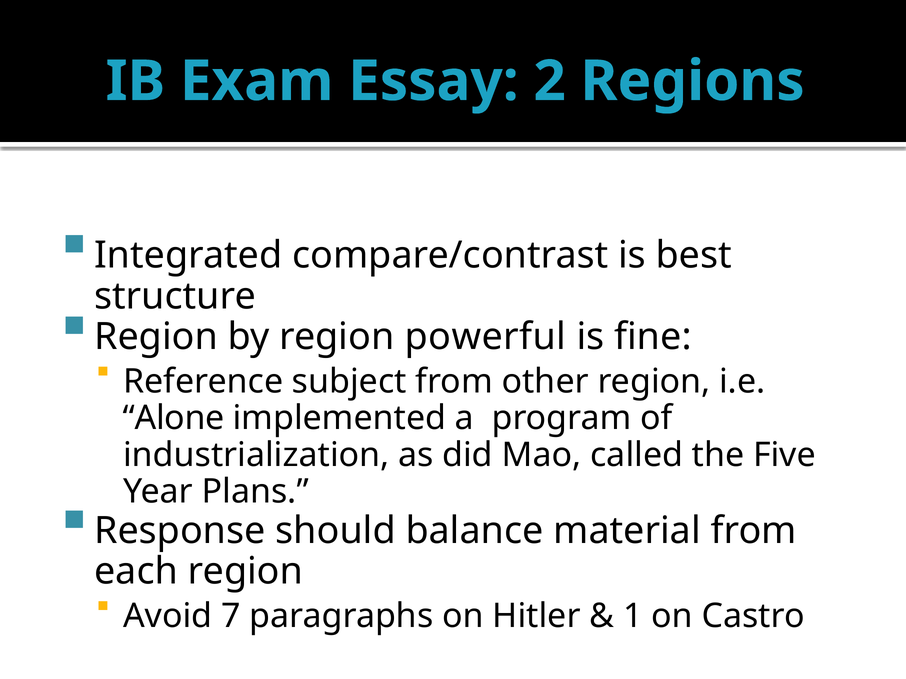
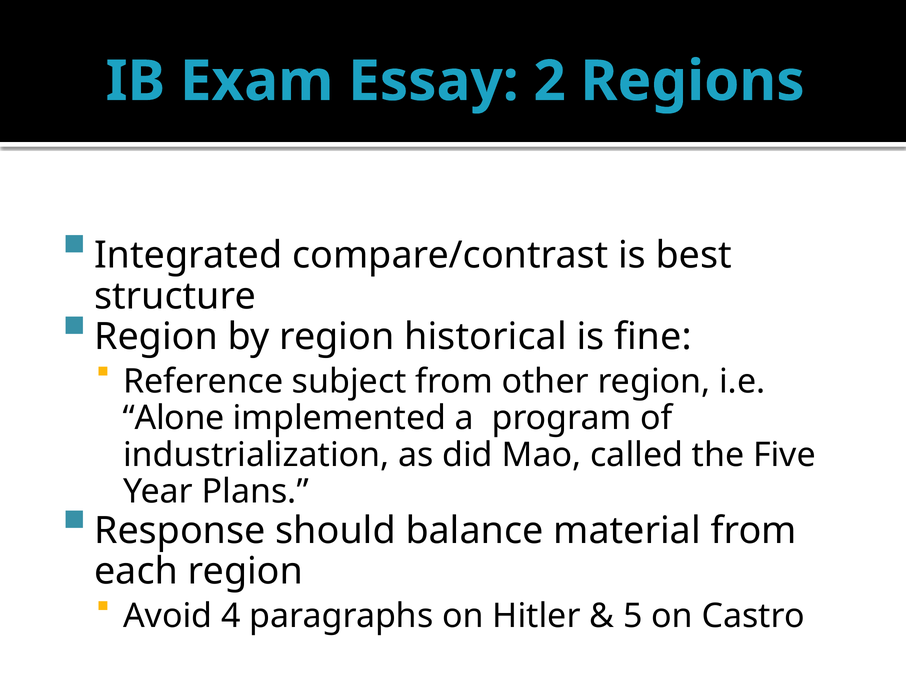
powerful: powerful -> historical
7: 7 -> 4
1: 1 -> 5
